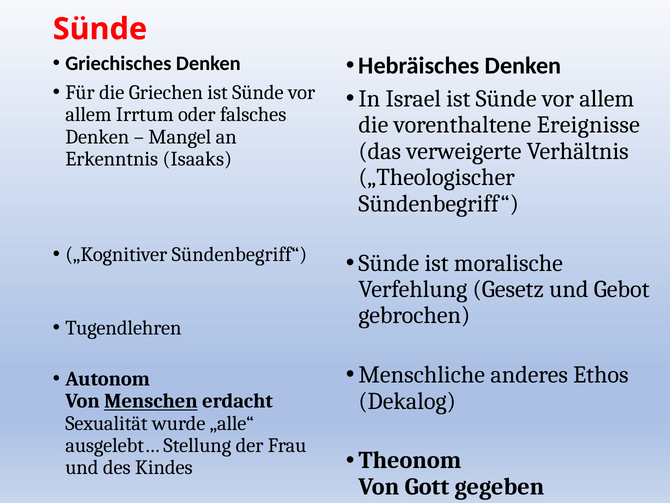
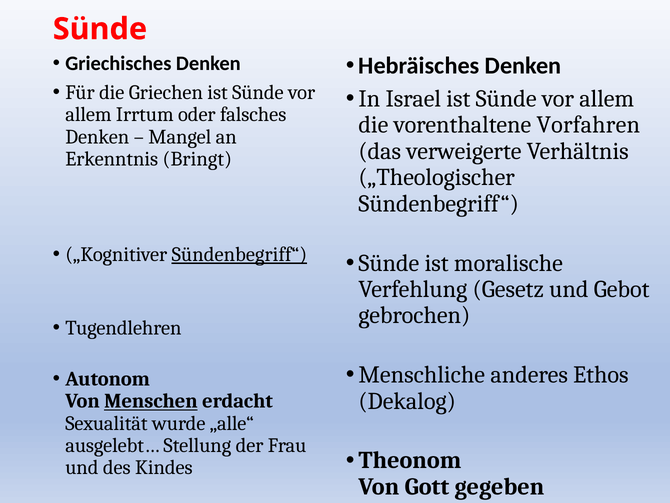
Ereignisse: Ereignisse -> Vorfahren
Isaaks: Isaaks -> Bringt
Sündenbegriff“ at (239, 254) underline: none -> present
